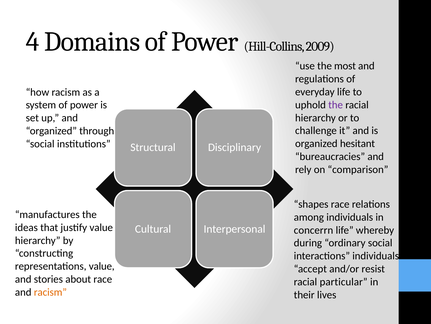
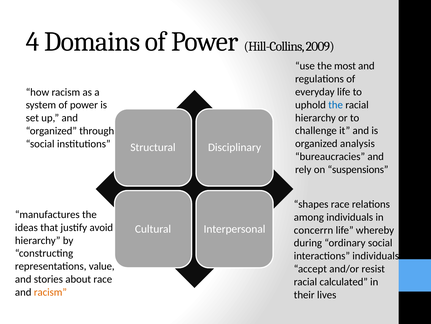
the at (336, 105) colour: purple -> blue
hesitant: hesitant -> analysis
comparison: comparison -> suspensions
justify value: value -> avoid
particular: particular -> calculated
